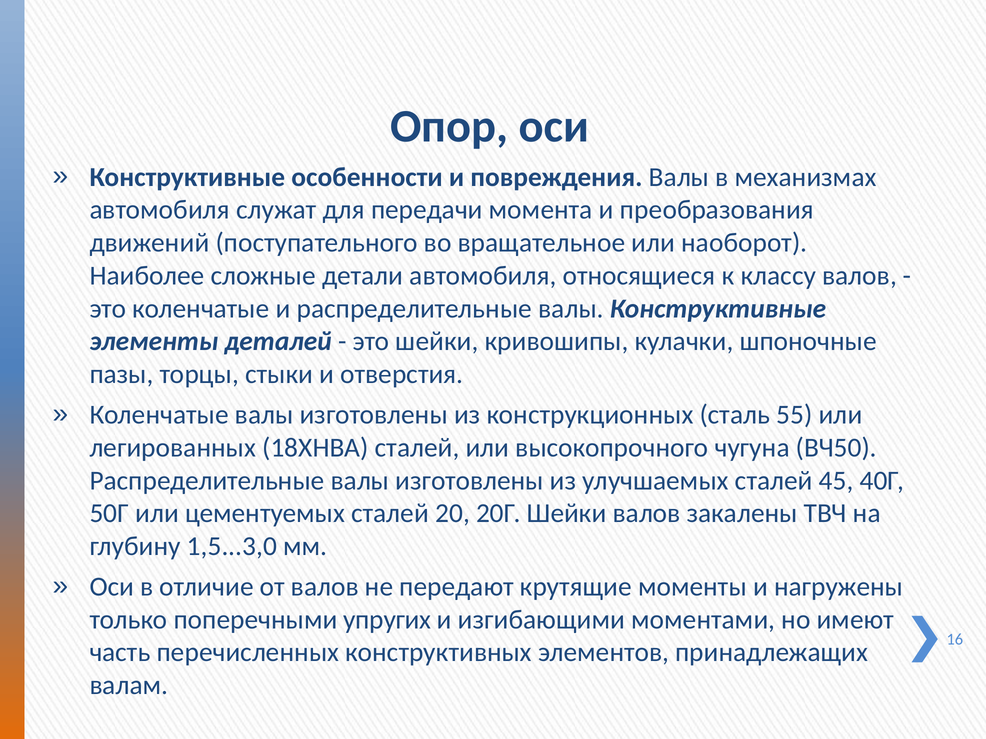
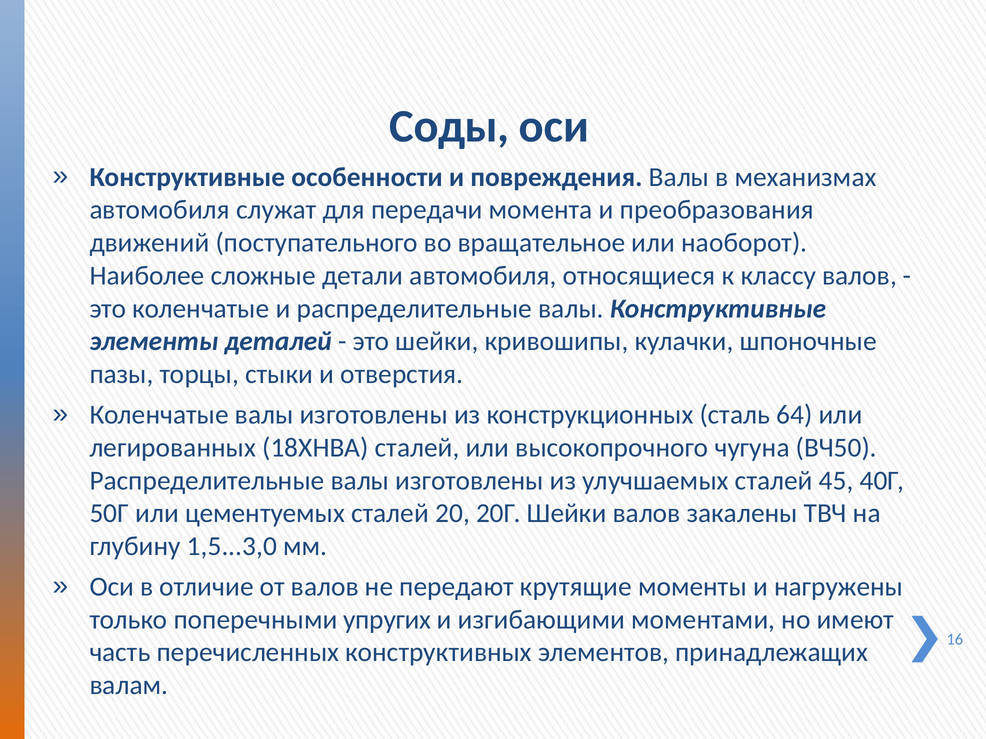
Опор: Опор -> Соды
55: 55 -> 64
